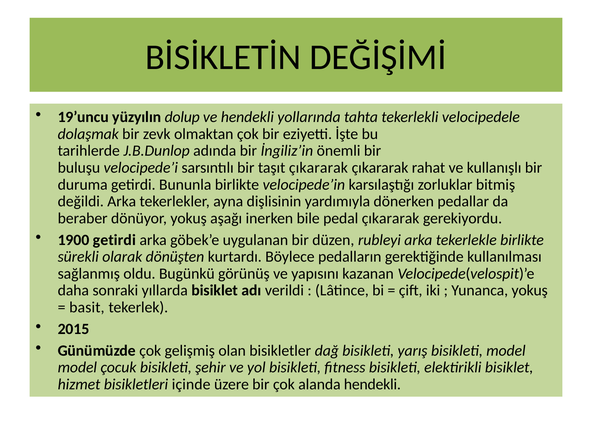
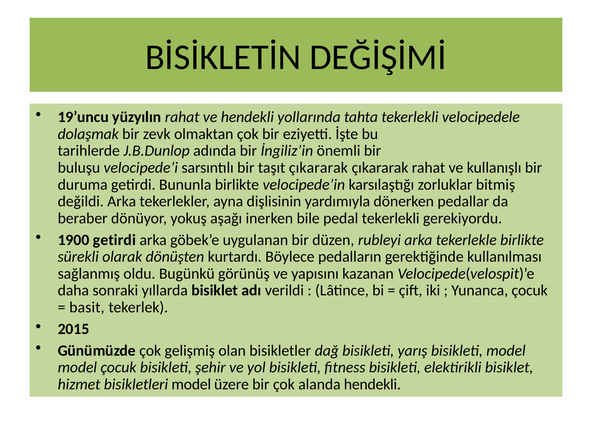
yüzyılın dolup: dolup -> rahat
pedal çıkararak: çıkararak -> tekerlekli
Yunanca yokuş: yokuş -> çocuk
bisikletleri içinde: içinde -> model
